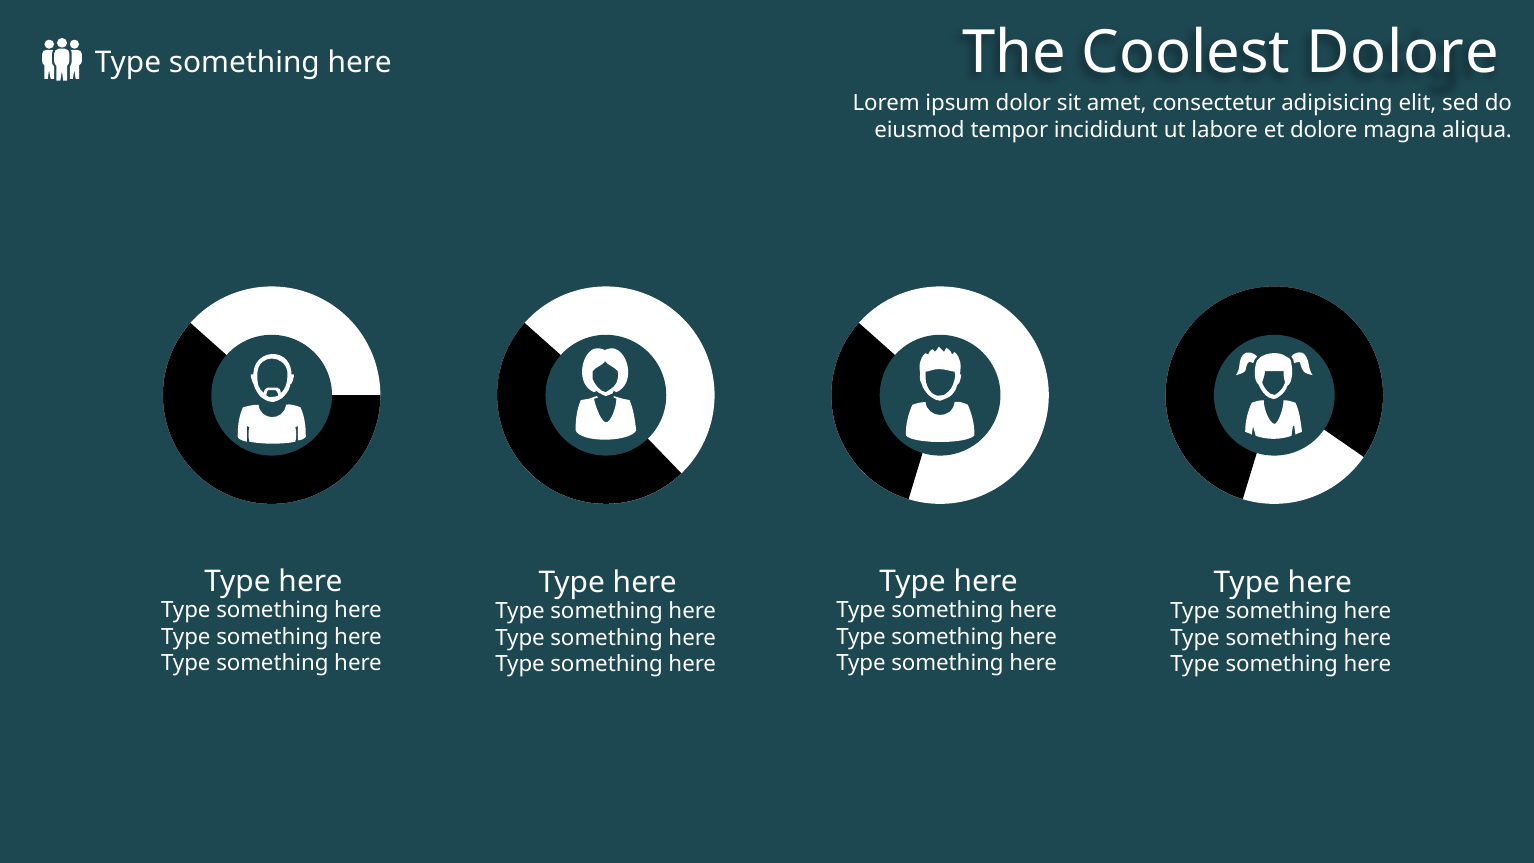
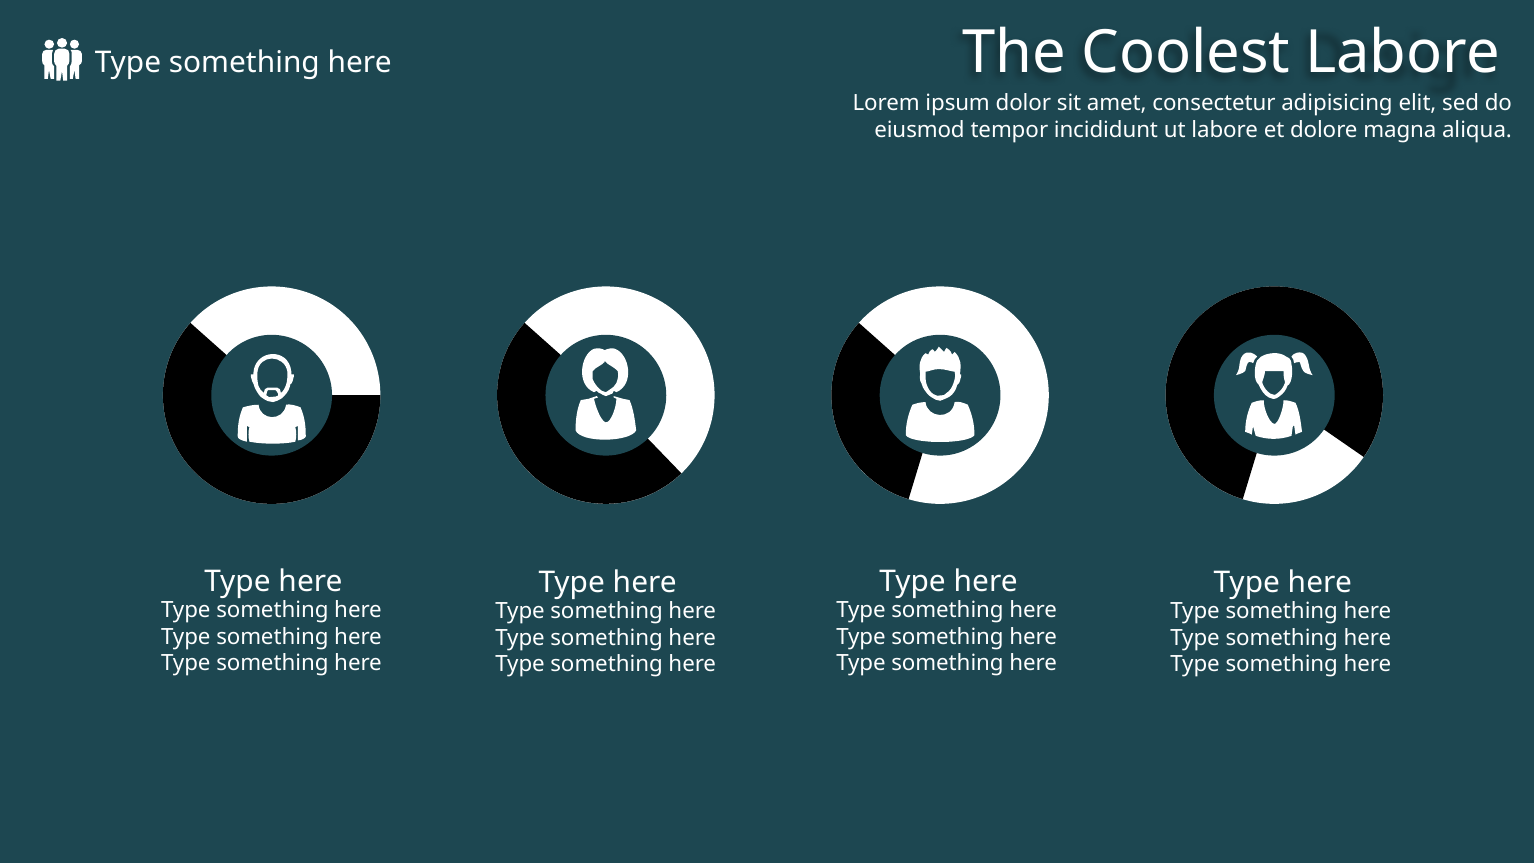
Coolest Dolore: Dolore -> Labore
